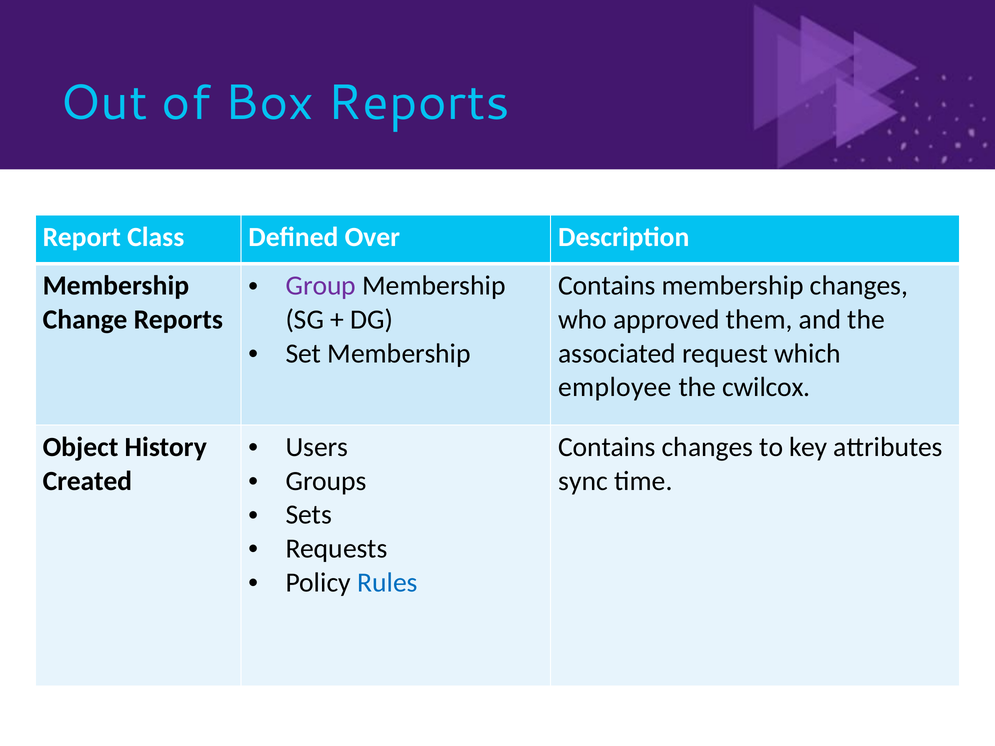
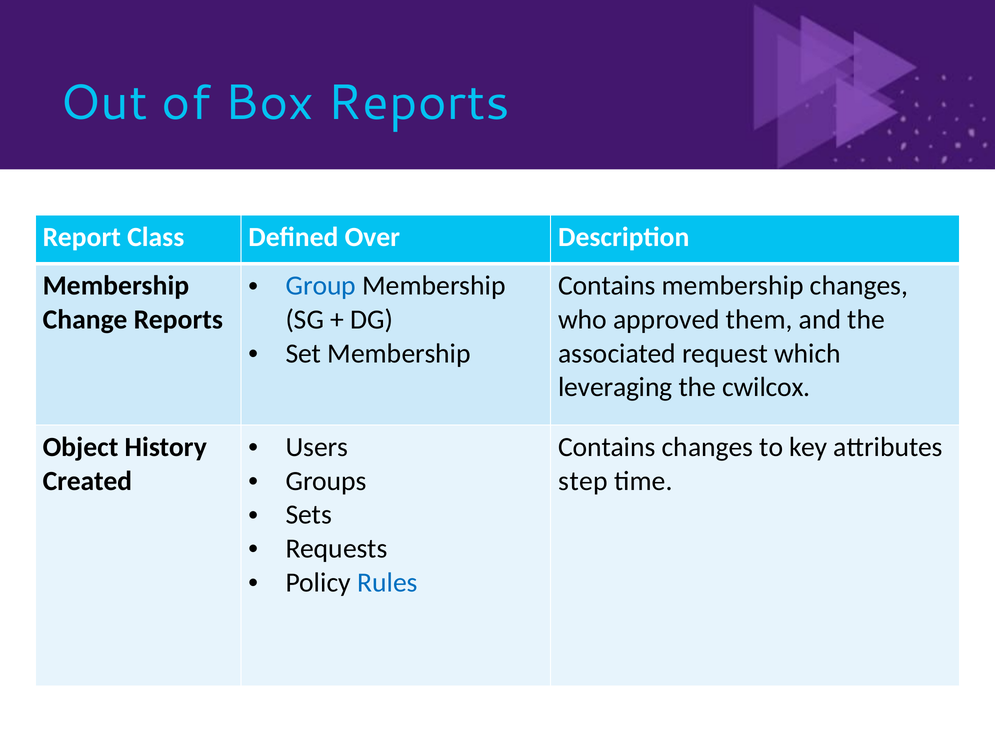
Group colour: purple -> blue
employee: employee -> leveraging
sync: sync -> step
